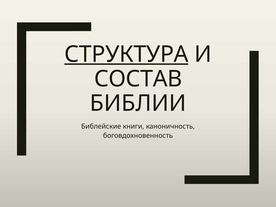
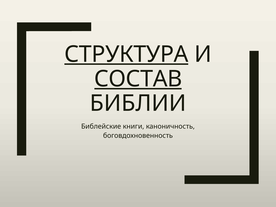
СОСТАВ underline: none -> present
